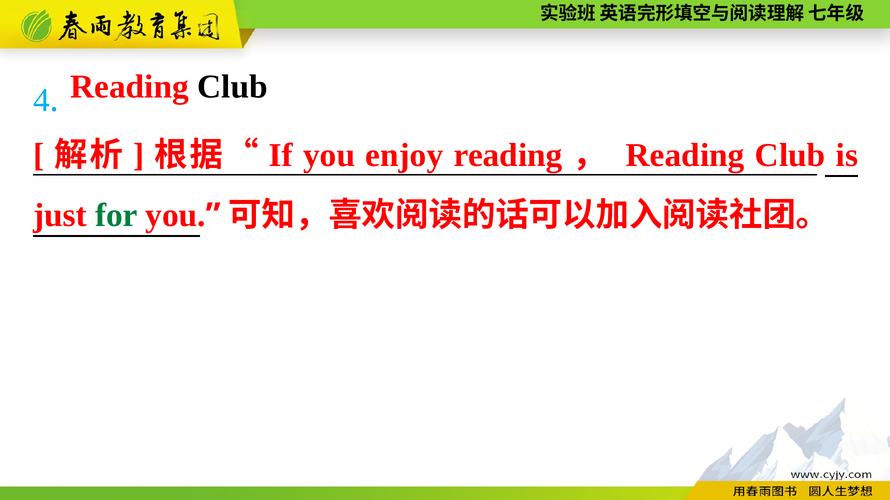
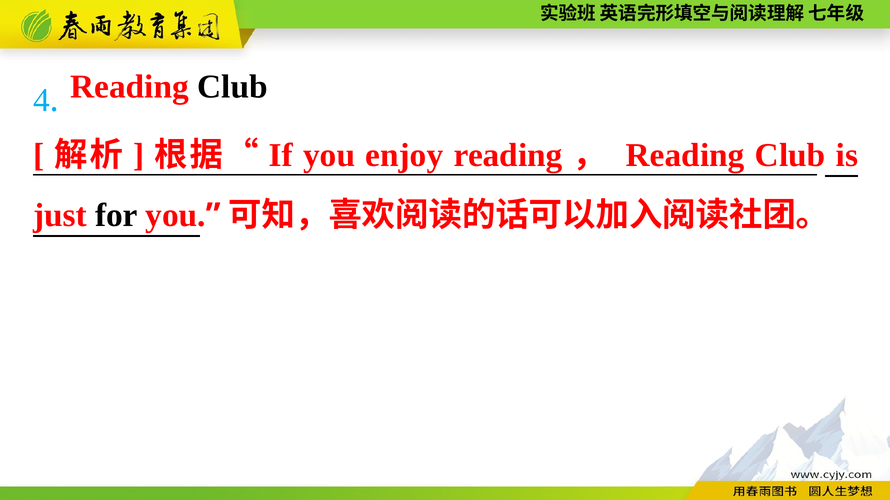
for colour: green -> black
